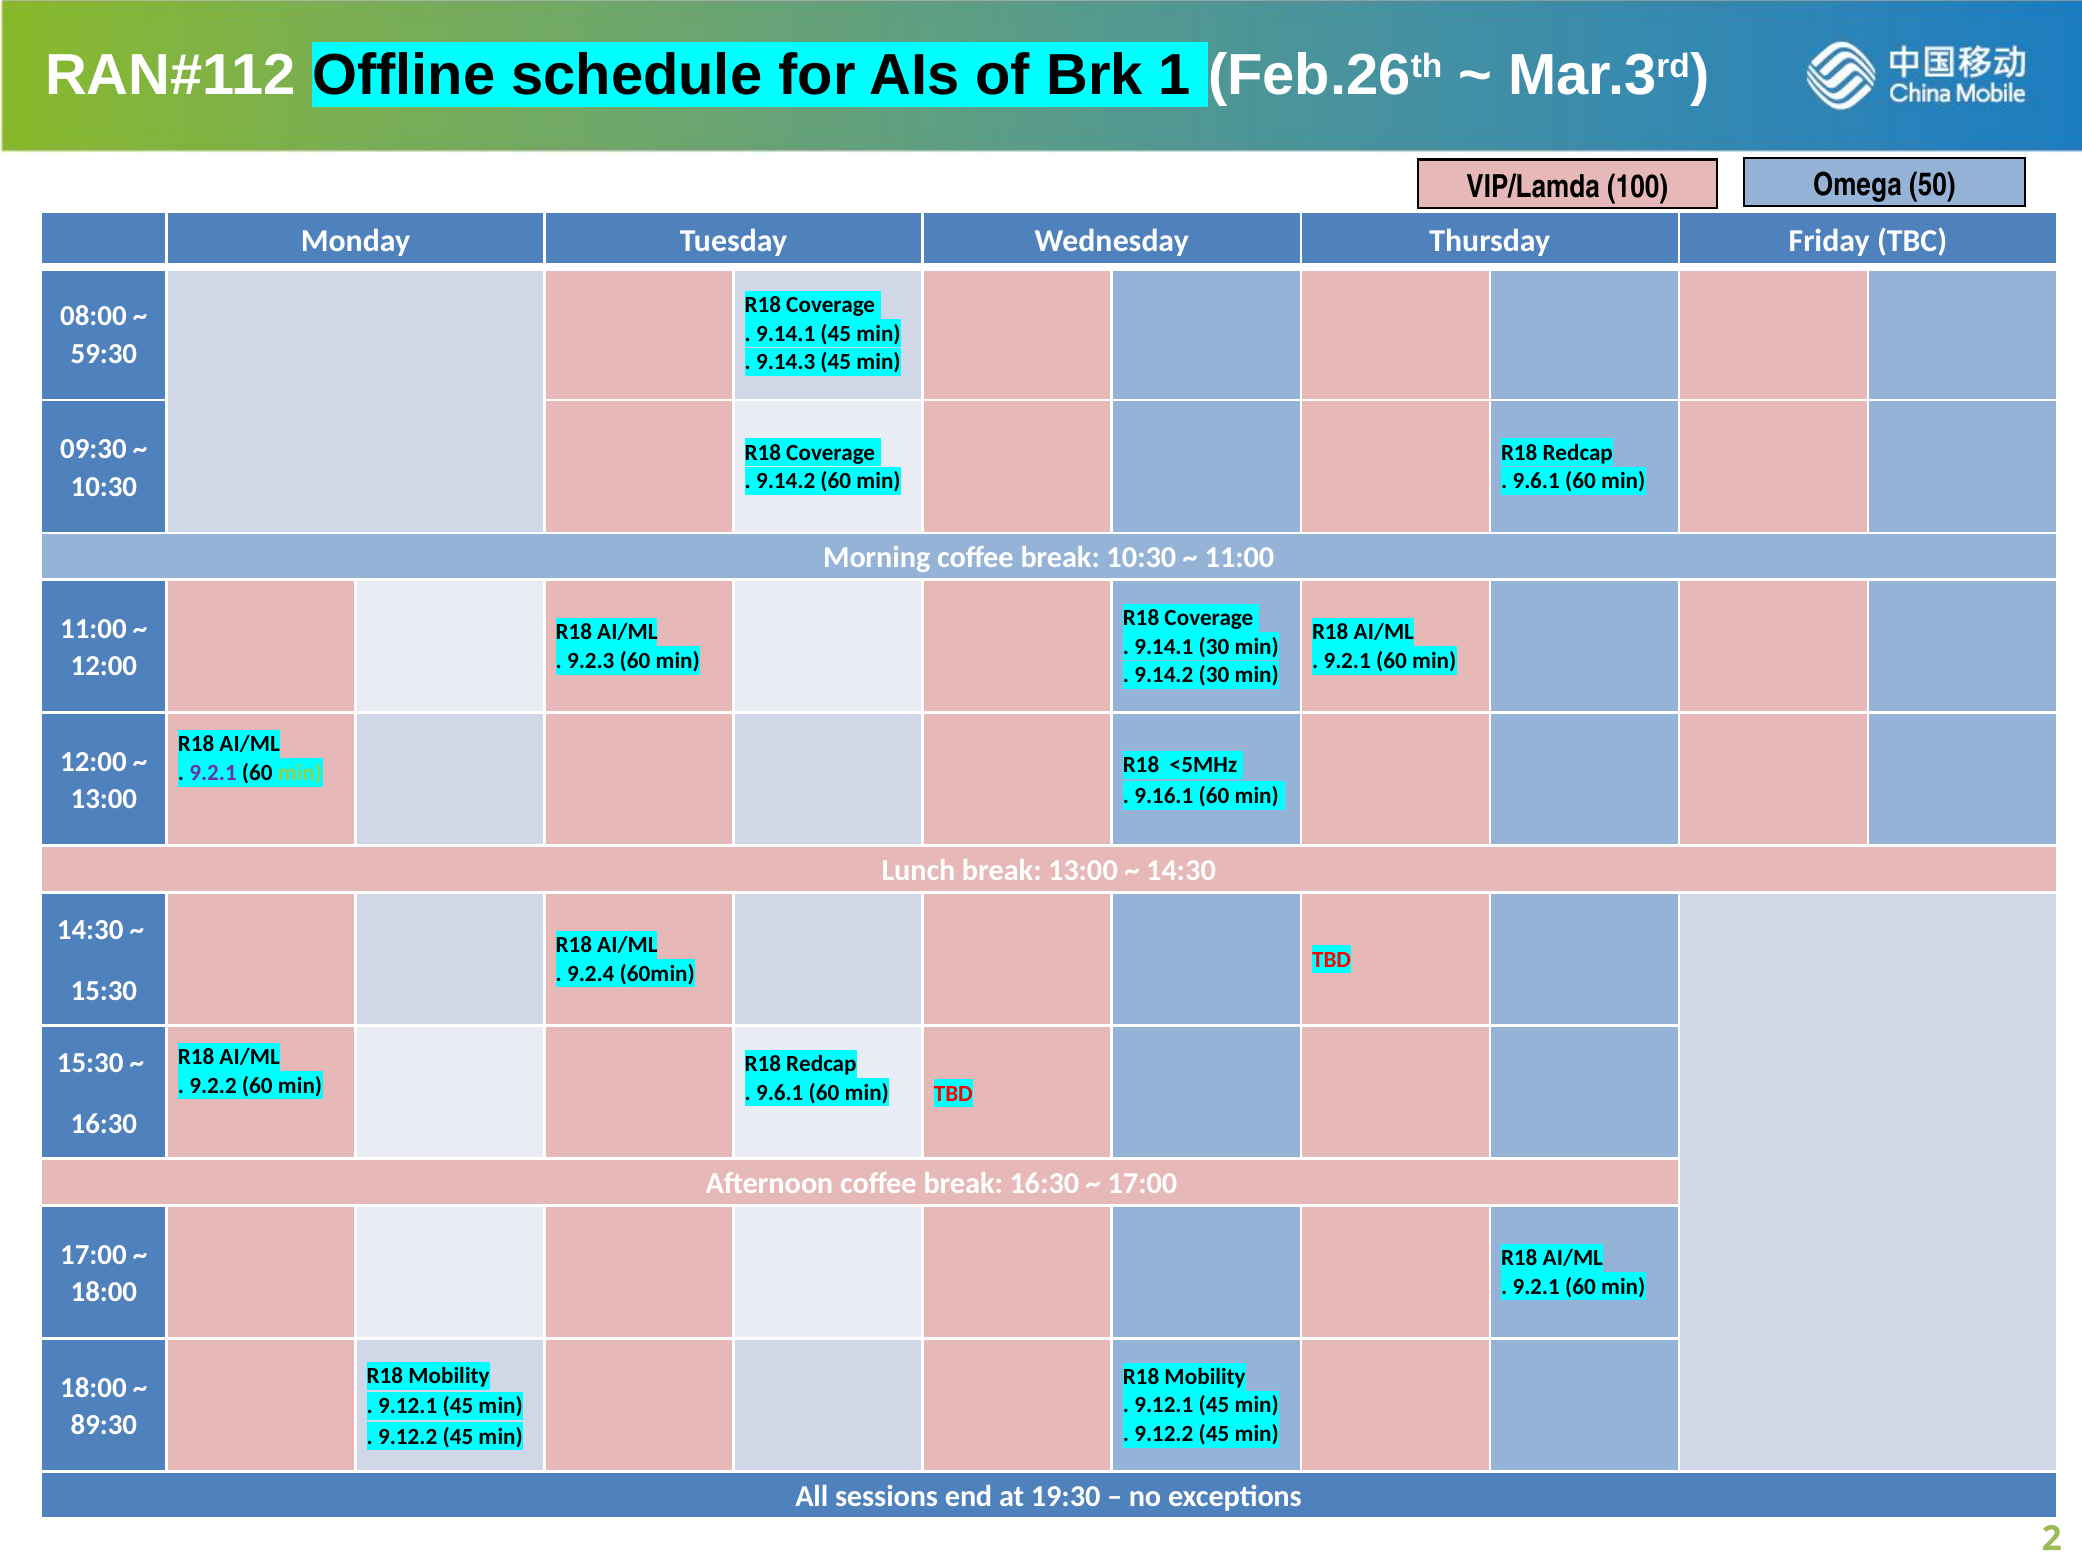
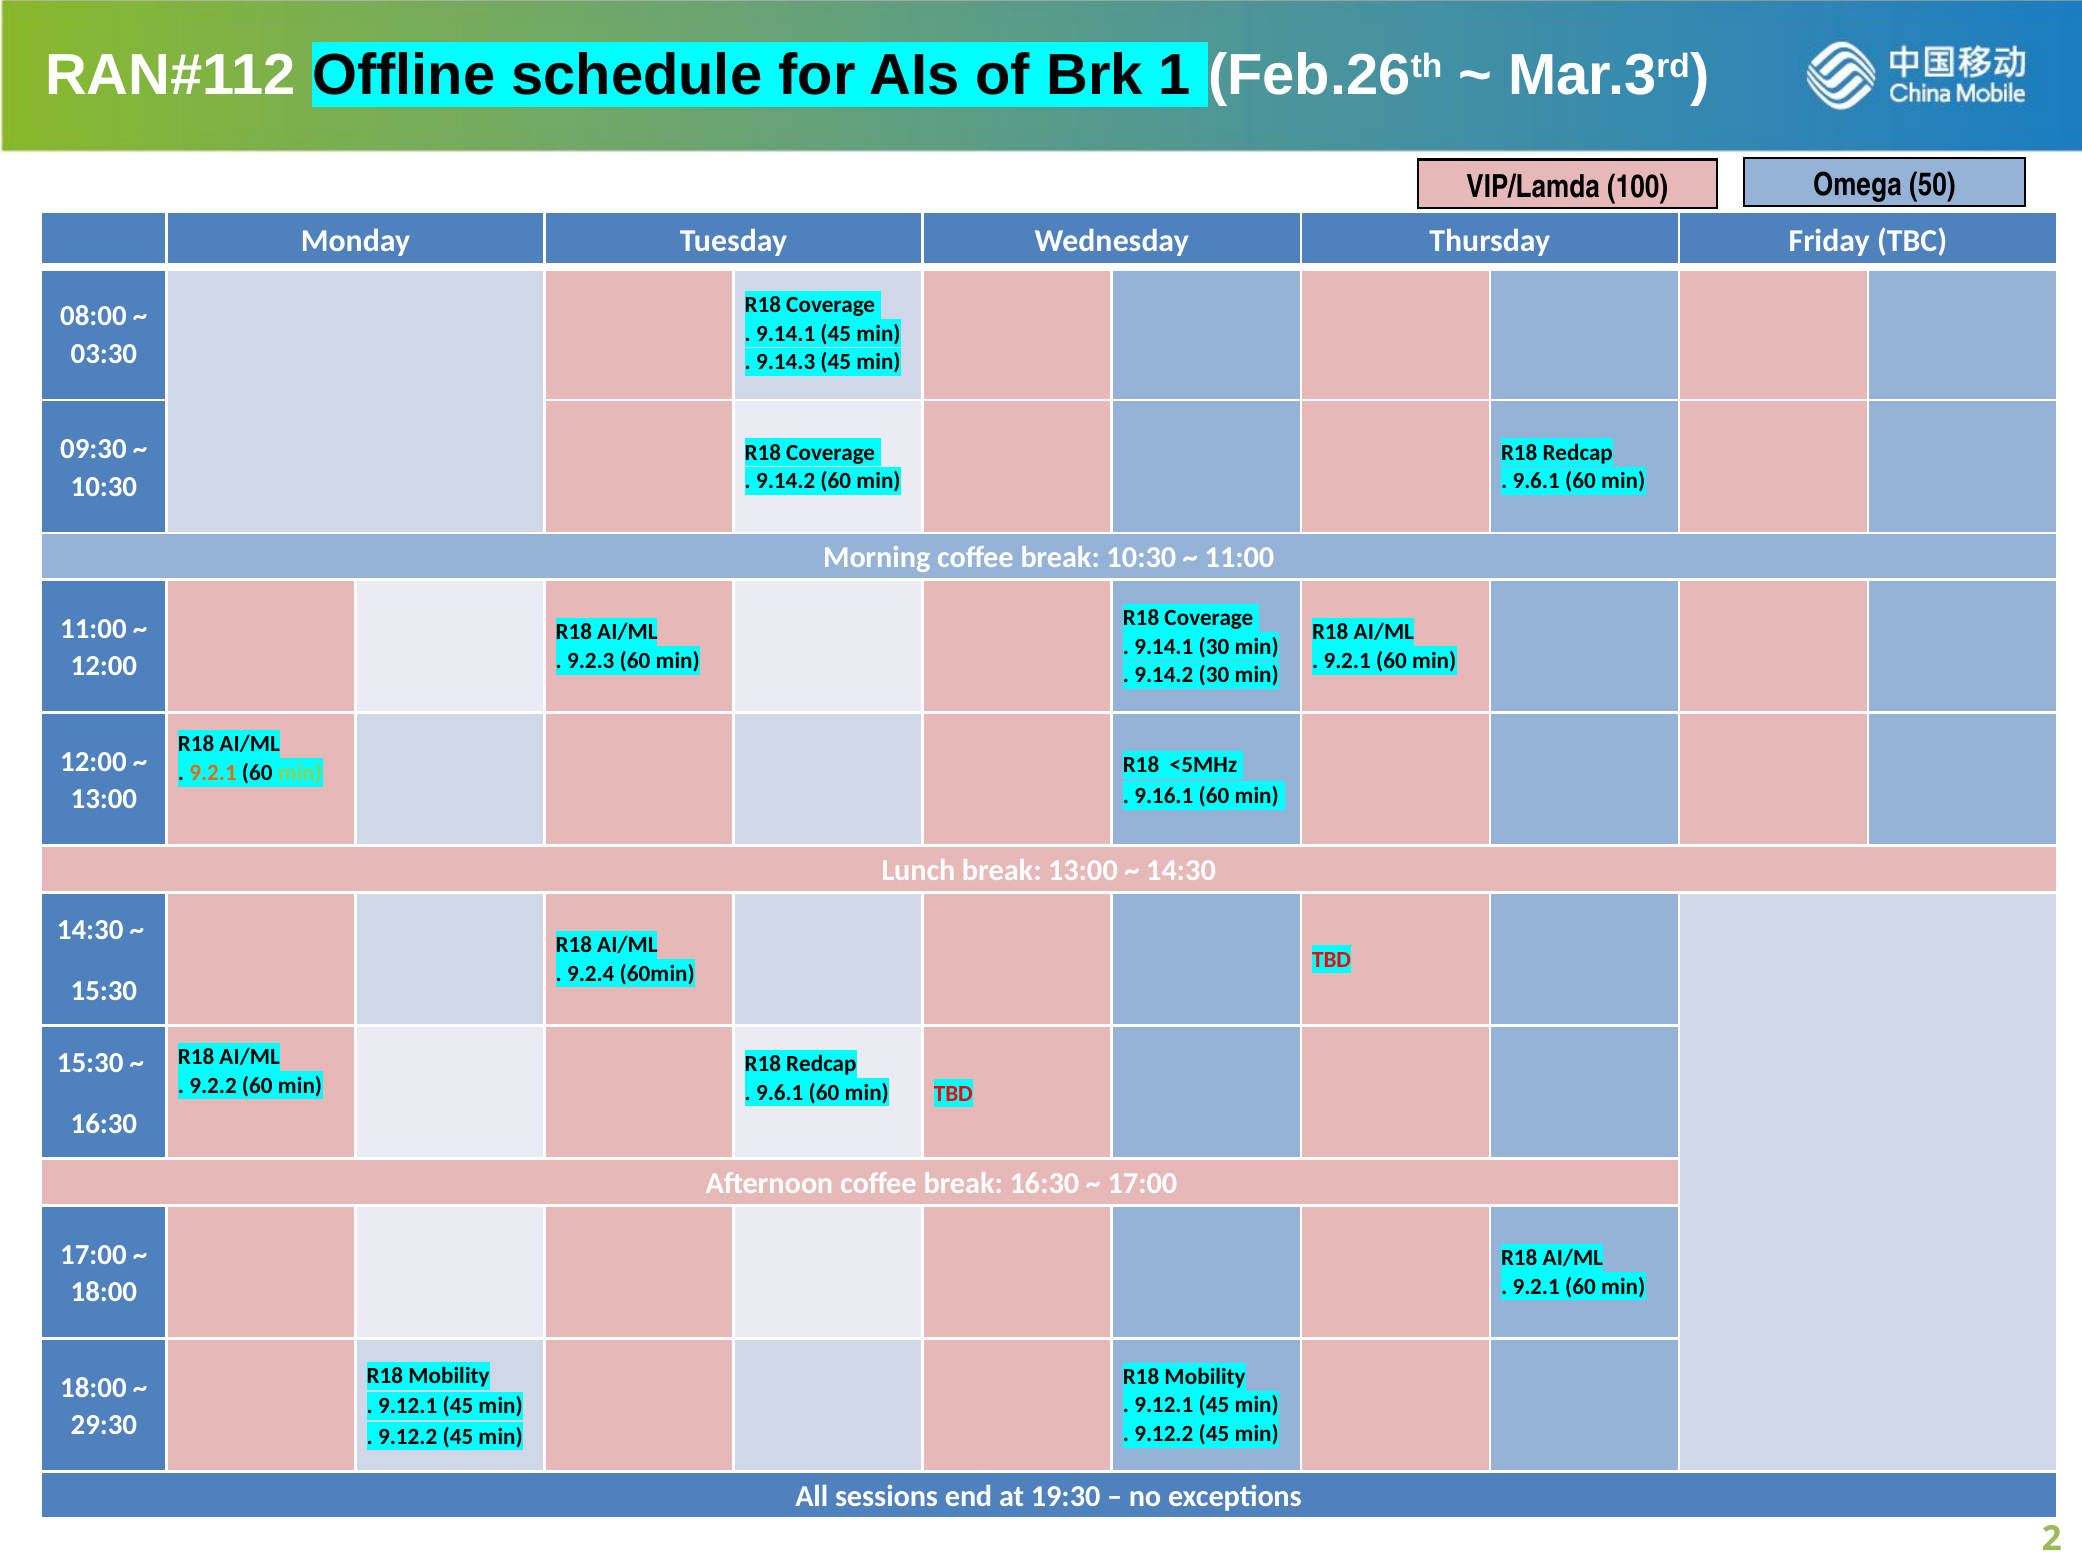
59:30: 59:30 -> 03:30
9.2.1 at (213, 773) colour: purple -> orange
89:30: 89:30 -> 29:30
